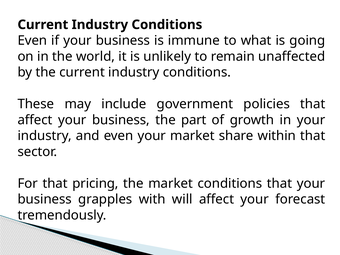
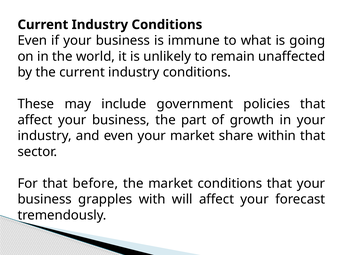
pricing: pricing -> before
